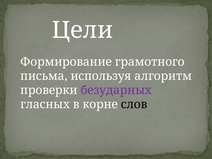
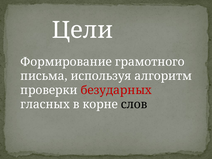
безударных colour: purple -> red
